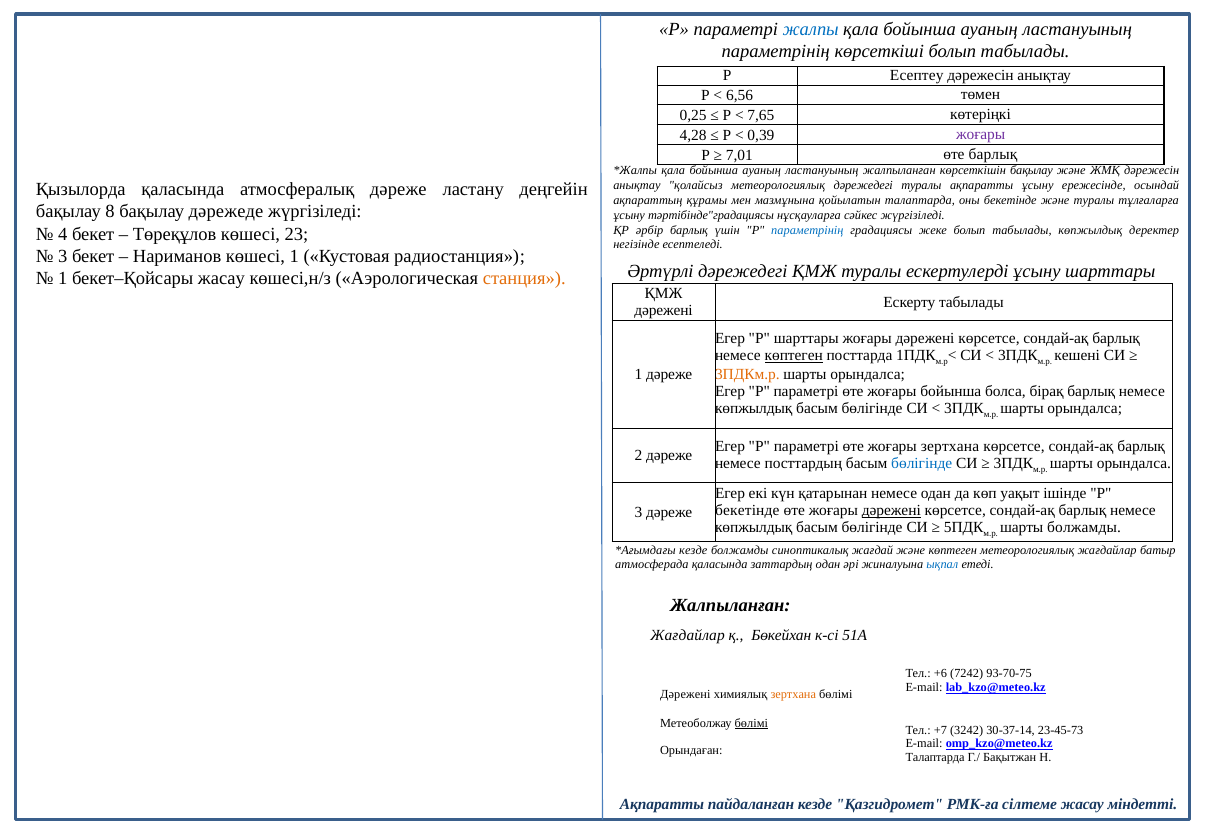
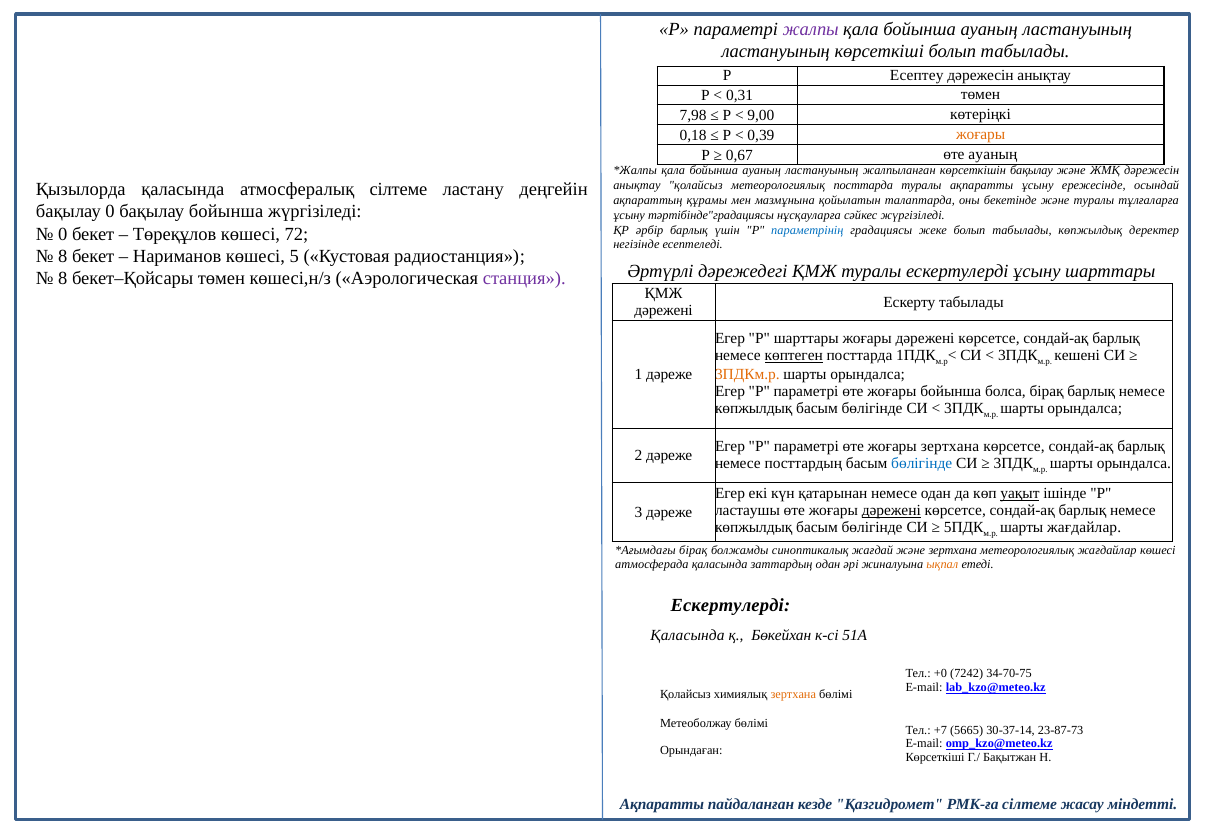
жалпы colour: blue -> purple
параметрінің at (776, 51): параметрінің -> ластануының
6,56: 6,56 -> 0,31
0,25: 0,25 -> 7,98
7,65: 7,65 -> 9,00
4,28: 4,28 -> 0,18
жоғары at (981, 135) colour: purple -> orange
7,01: 7,01 -> 0,67
өте барлық: барлық -> ауаның
метеорологиялық дәрежедегі: дәрежедегі -> посттарда
атмосфералық дәреже: дәреже -> сілтеме
бақылау 8: 8 -> 0
бақылау дәрежеде: дәрежеде -> бойынша
4 at (63, 234): 4 -> 0
23: 23 -> 72
3 at (63, 256): 3 -> 8
көшесі 1: 1 -> 5
1 at (63, 279): 1 -> 8
бекет–Қойсары жасау: жасау -> төмен
станция colour: orange -> purple
уақыт underline: none -> present
бекетінде at (747, 511): бекетінде -> ластаушы
шарты болжамды: болжамды -> жағдайлар
кезде at (693, 550): кезде -> бірақ
және көптеген: көптеген -> зертхана
жағдайлар батыр: батыр -> көшесі
ықпал colour: blue -> orange
Жалпыланған at (730, 606): Жалпыланған -> Ескертулерді
Жағдайлар at (688, 635): Жағдайлар -> Қаласында
+6: +6 -> +0
93-70-75: 93-70-75 -> 34-70-75
Дәрежені at (685, 695): Дәрежені -> Қолайсыз
бөлімі at (751, 723) underline: present -> none
3242: 3242 -> 5665
23-45-73: 23-45-73 -> 23-87-73
Талаптарда at (935, 758): Талаптарда -> Көрсеткіші
